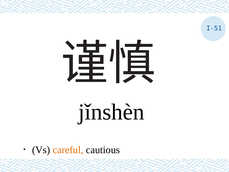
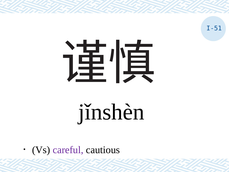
careful colour: orange -> purple
